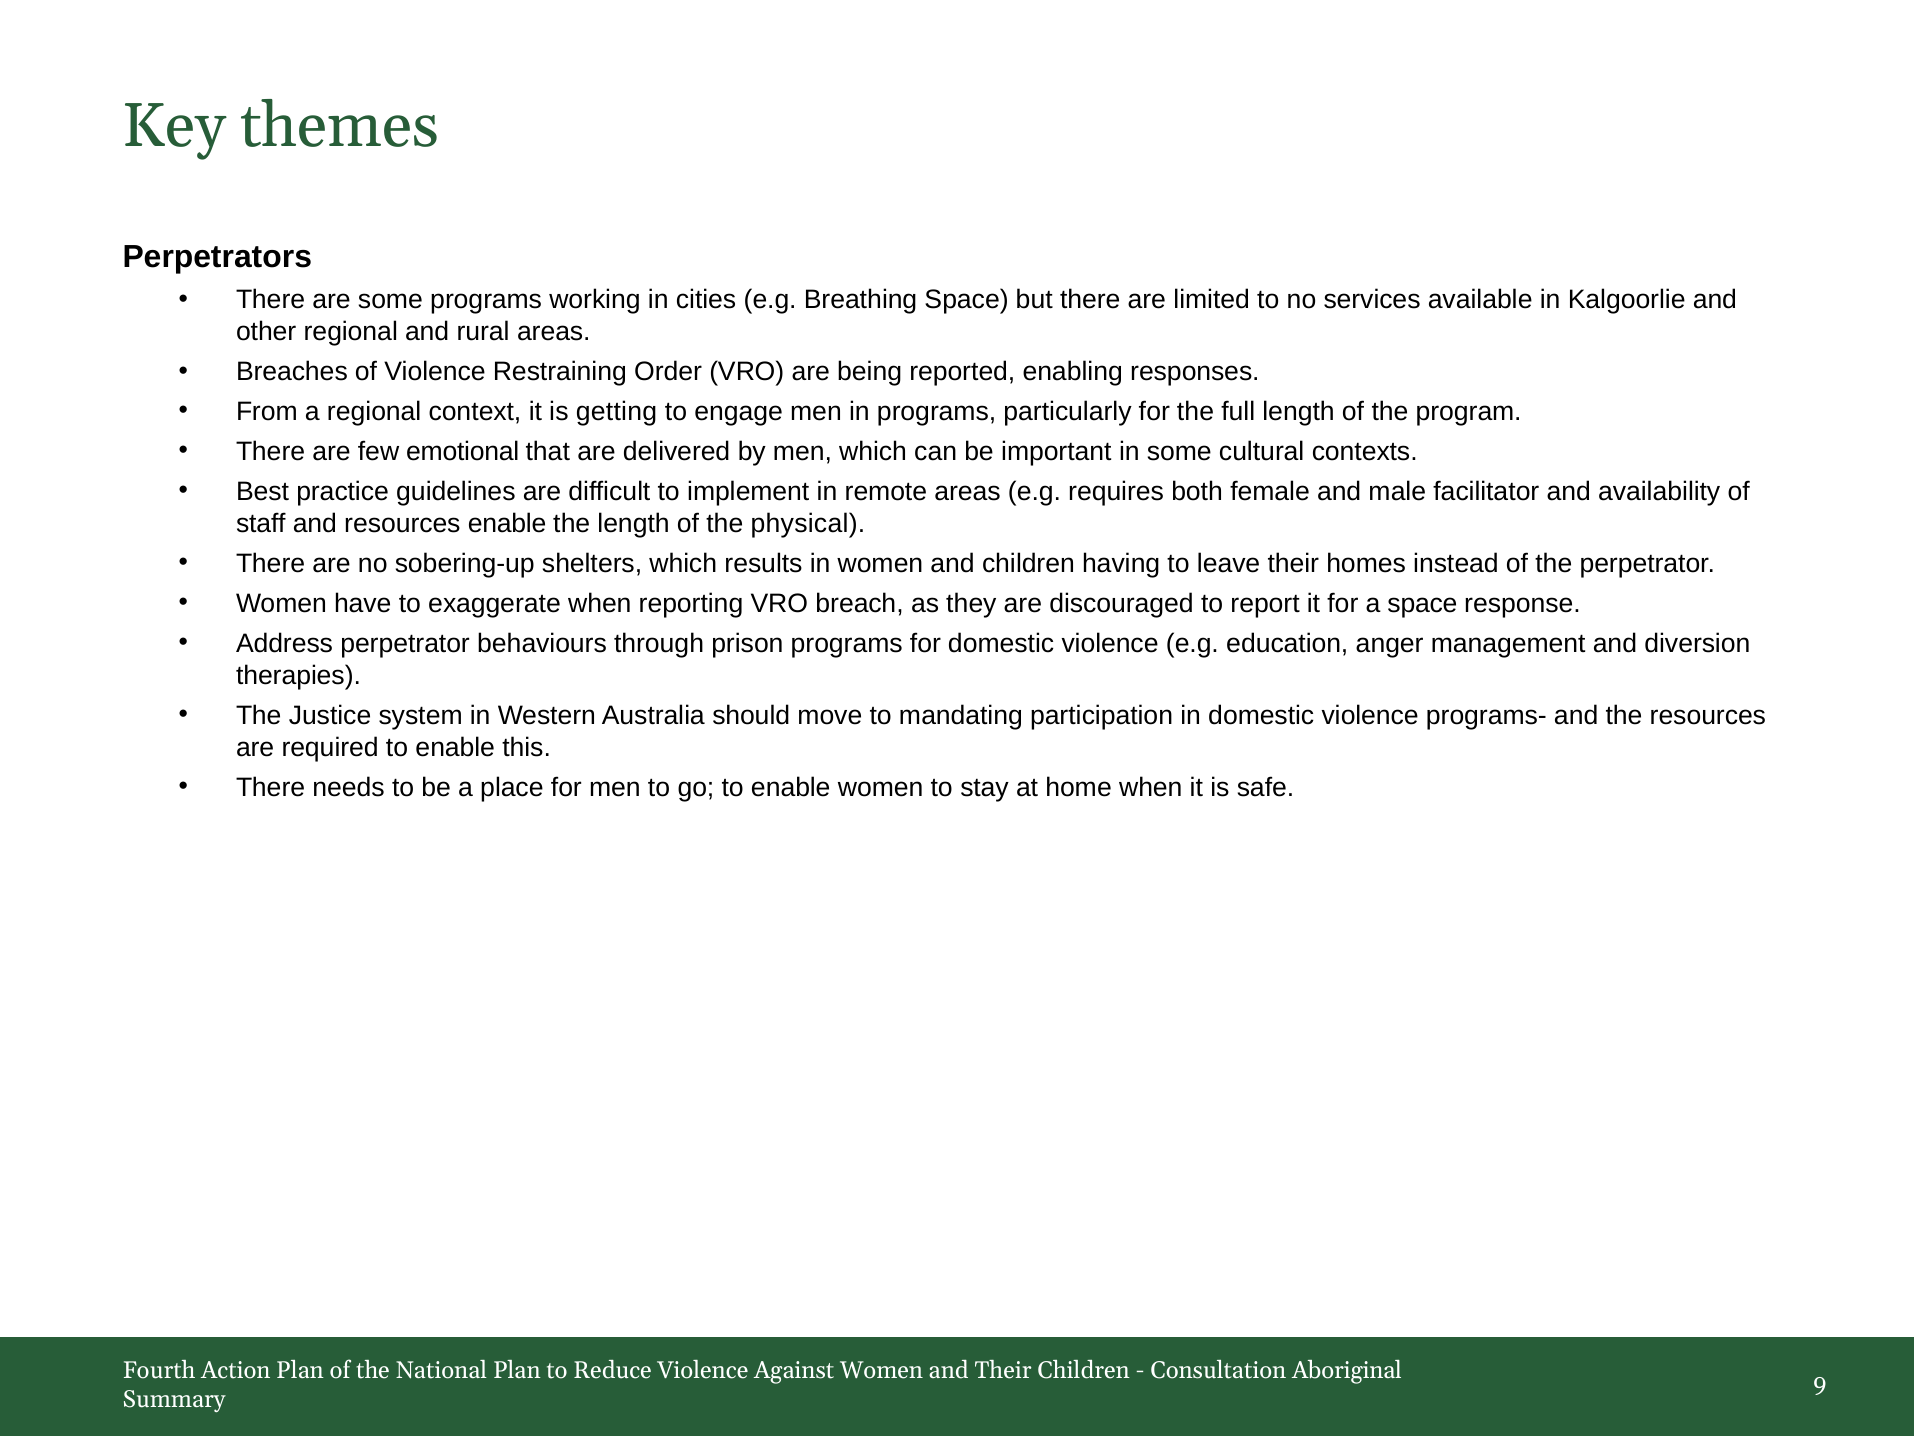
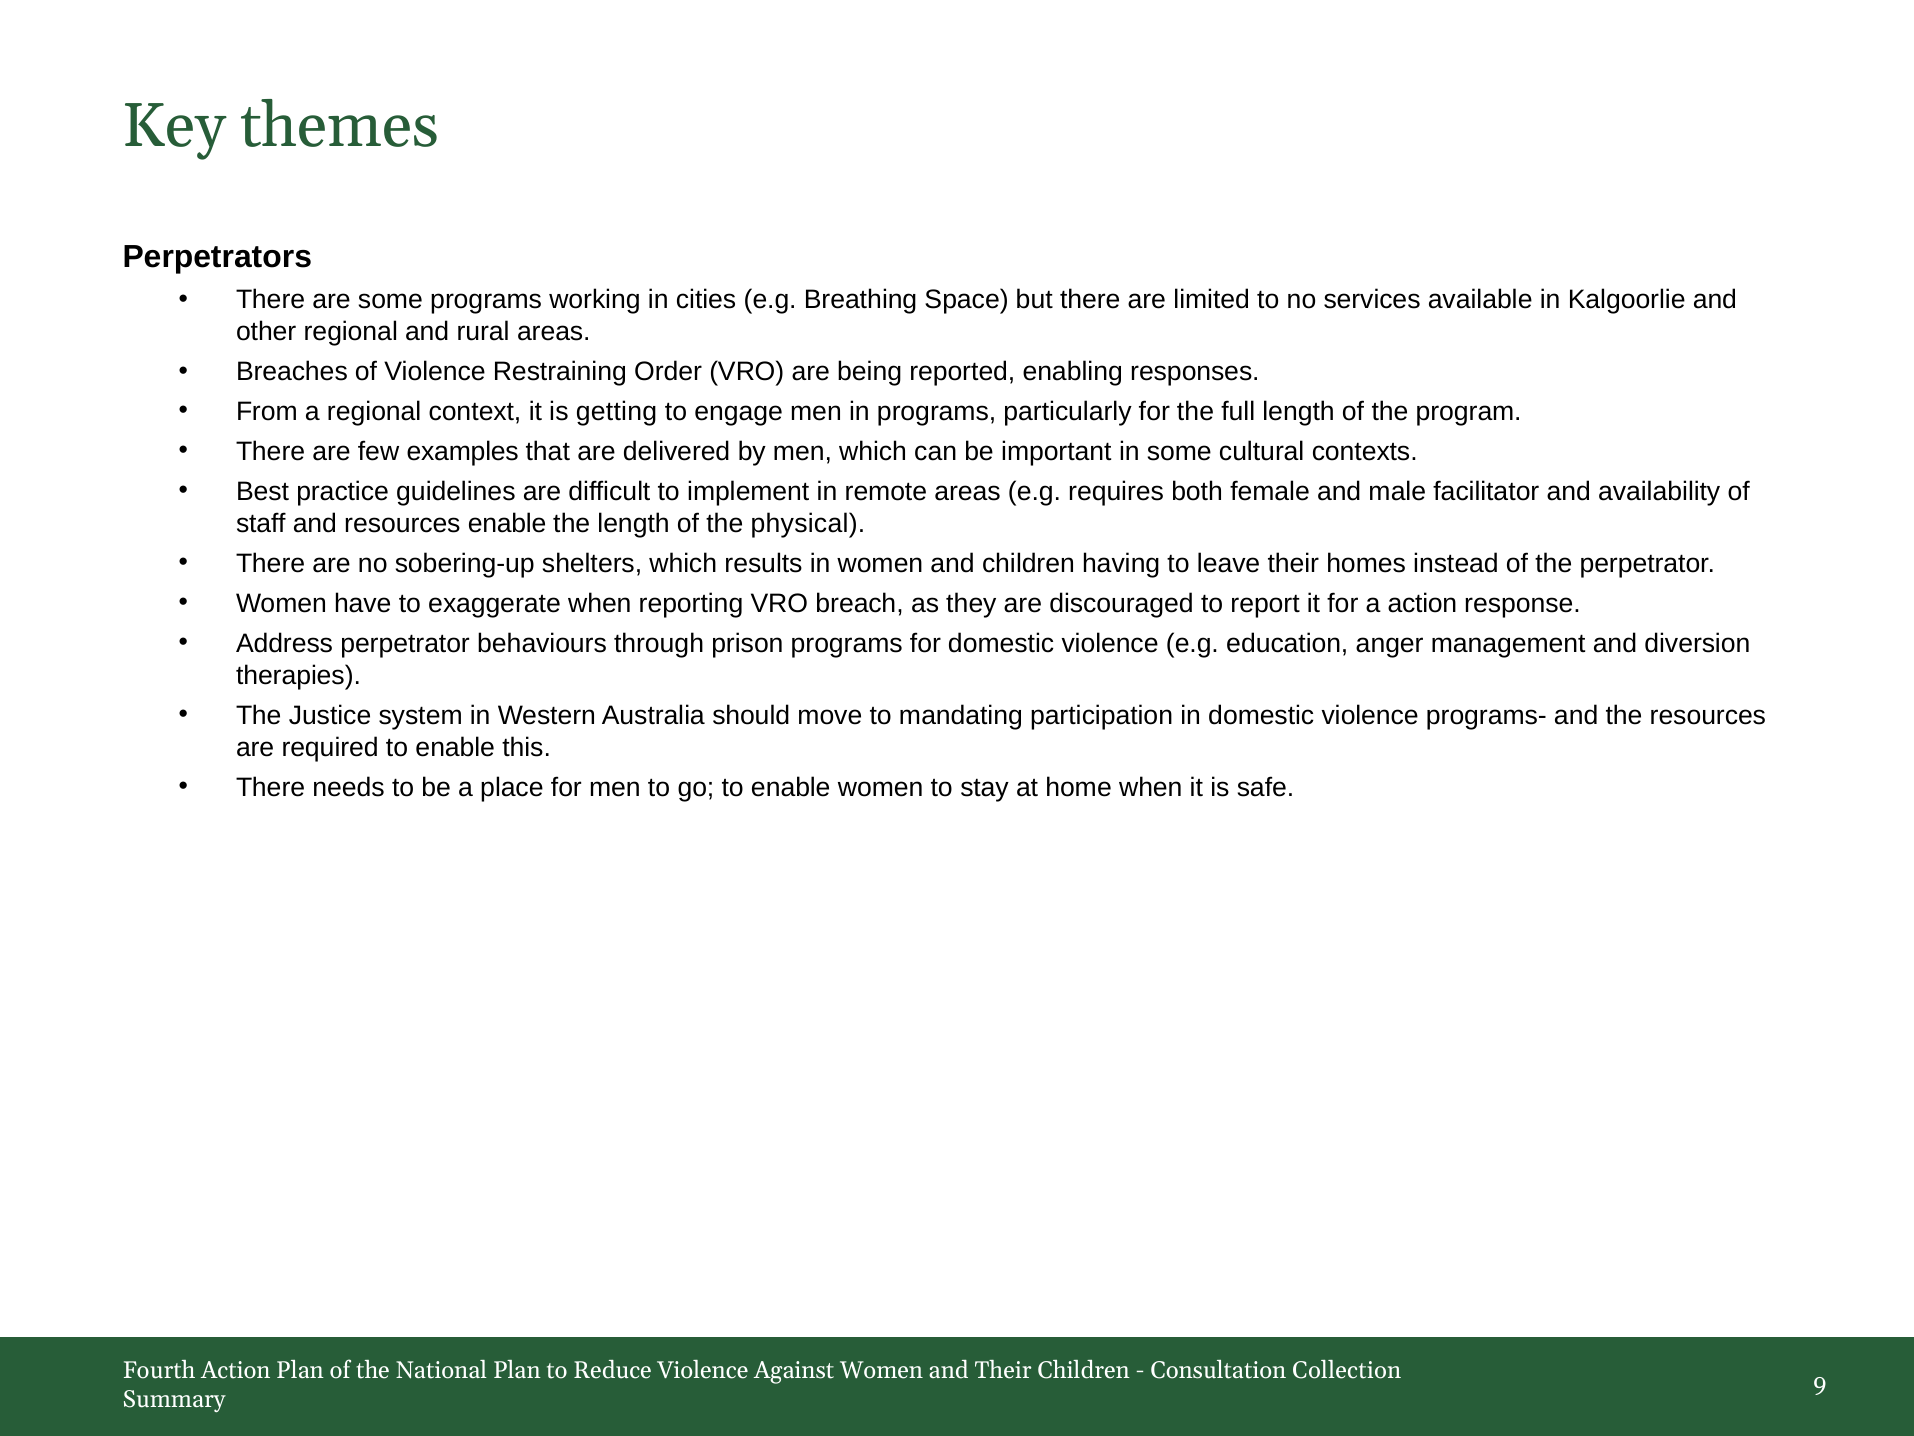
emotional: emotional -> examples
a space: space -> action
Aboriginal: Aboriginal -> Collection
